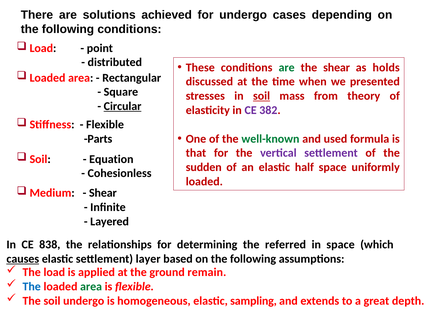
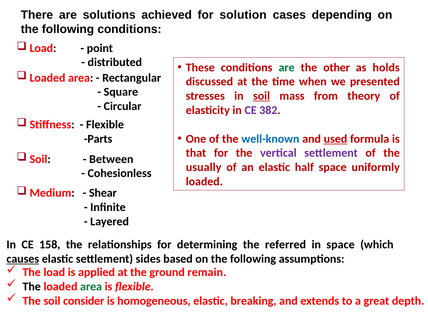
for undergo: undergo -> solution
the shear: shear -> other
Circular underline: present -> none
well-known colour: green -> blue
used underline: none -> present
Equation: Equation -> Between
sudden: sudden -> usually
838: 838 -> 158
layer: layer -> sides
The at (32, 287) colour: blue -> black
soil undergo: undergo -> consider
sampling: sampling -> breaking
